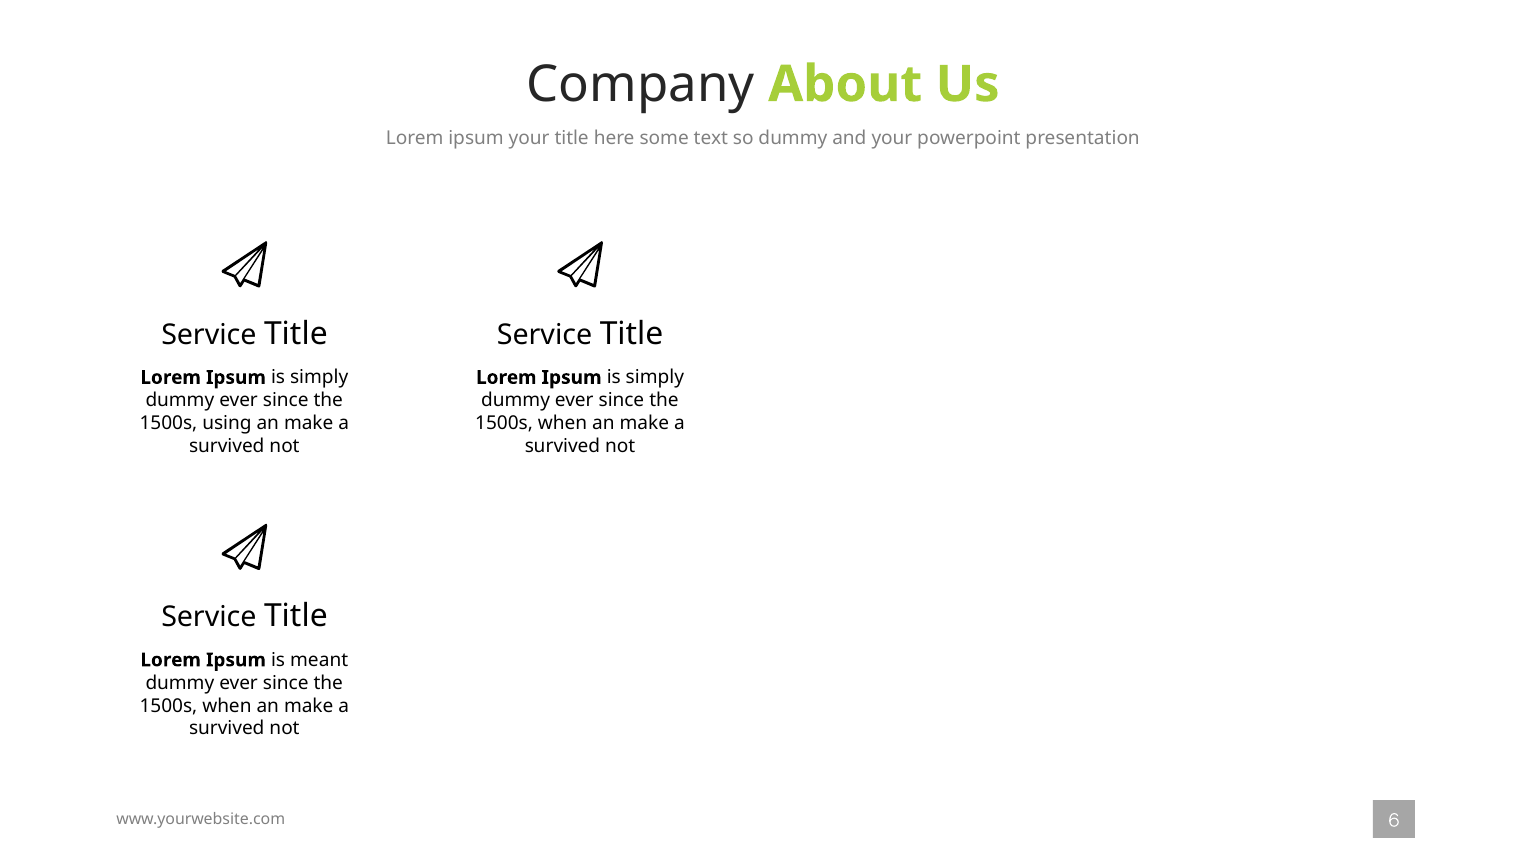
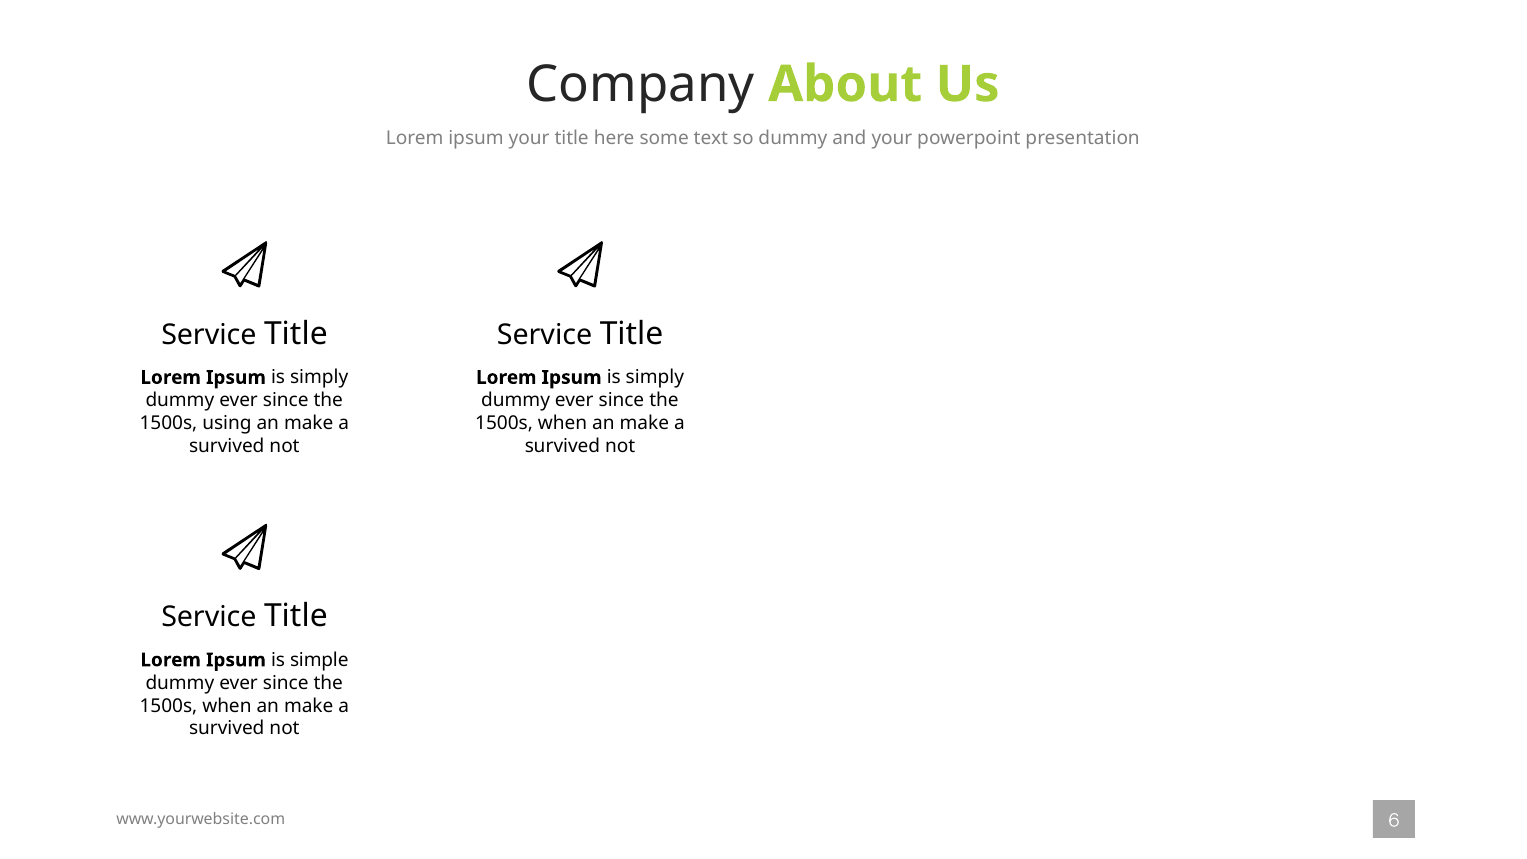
meant: meant -> simple
